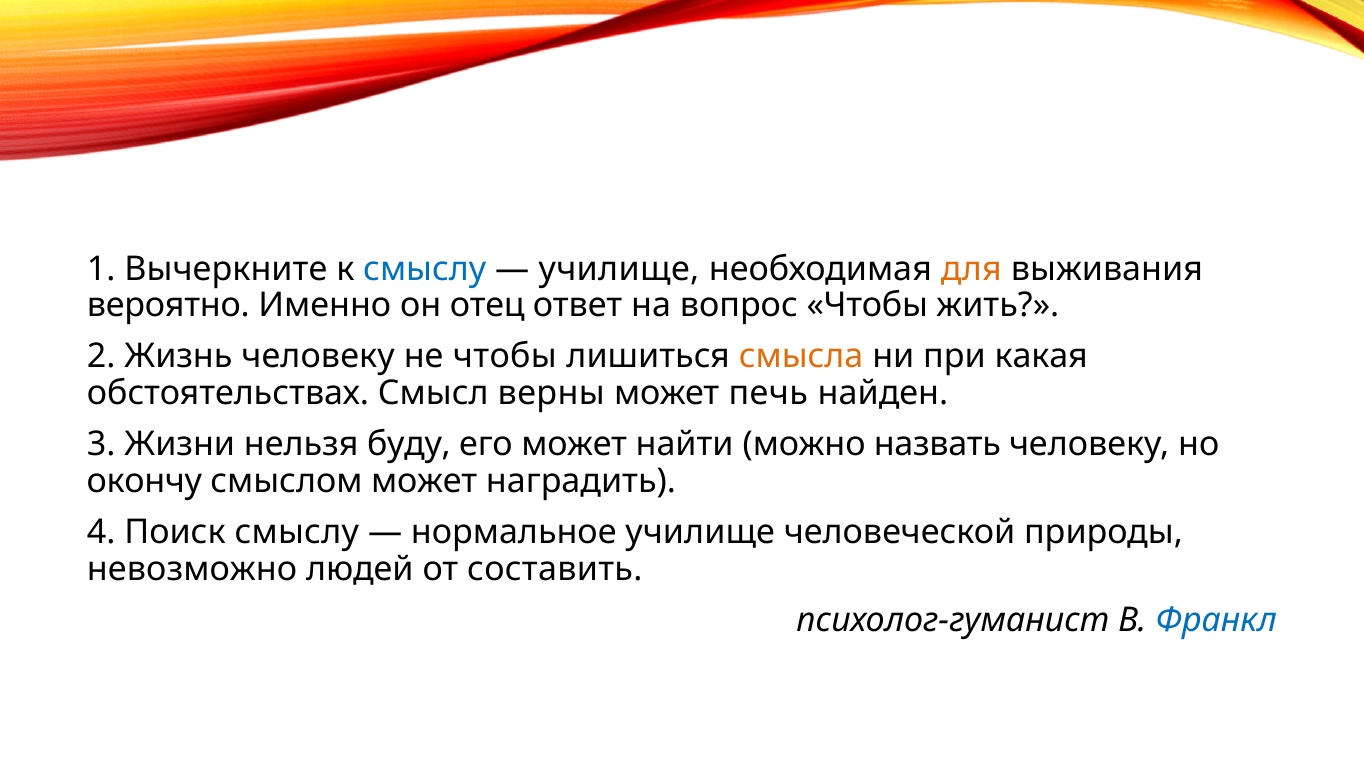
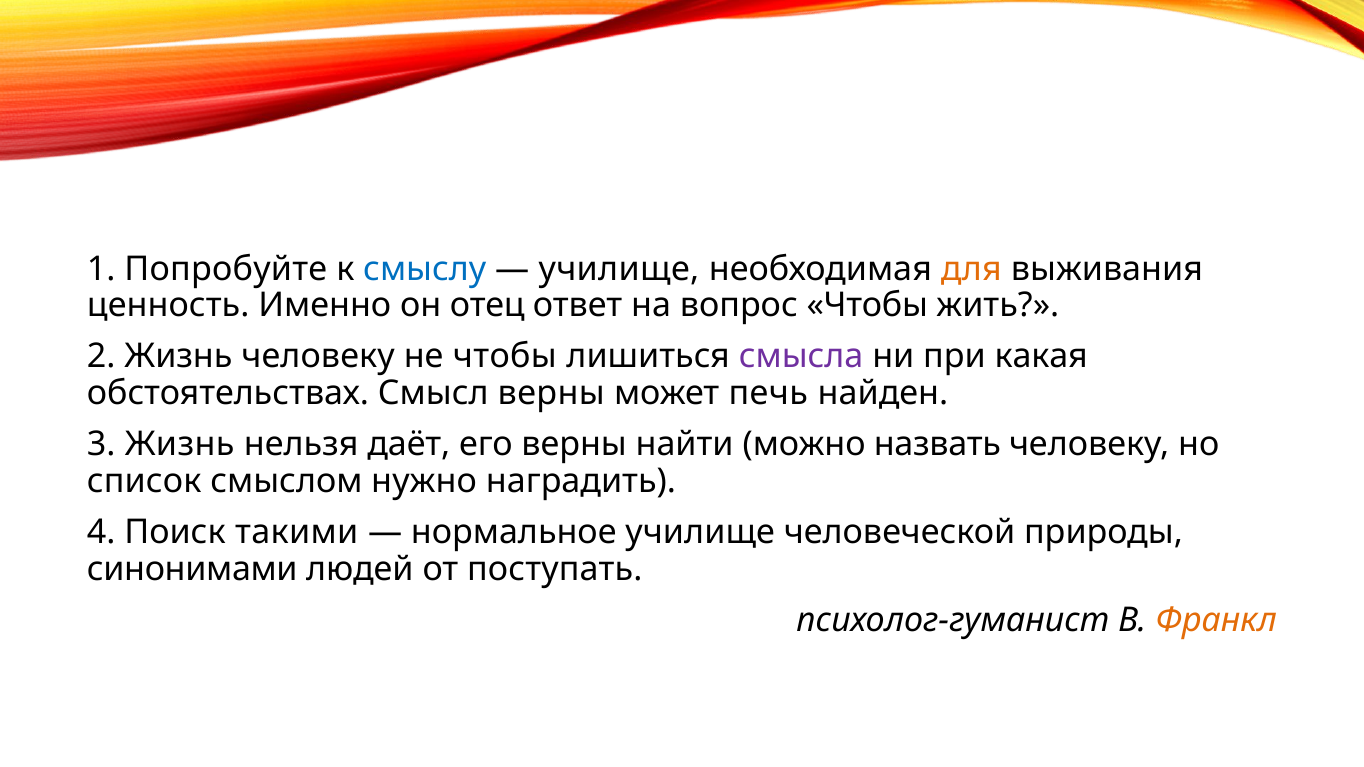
Вычеркните: Вычеркните -> Попробуйте
вероятно: вероятно -> ценность
смысла colour: orange -> purple
3 Жизни: Жизни -> Жизнь
буду: буду -> даёт
его может: может -> верны
окончу: окончу -> список
смыслом может: может -> нужно
Поиск смыслу: смыслу -> такими
невозможно: невозможно -> синонимами
составить: составить -> поступать
Франкл colour: blue -> orange
